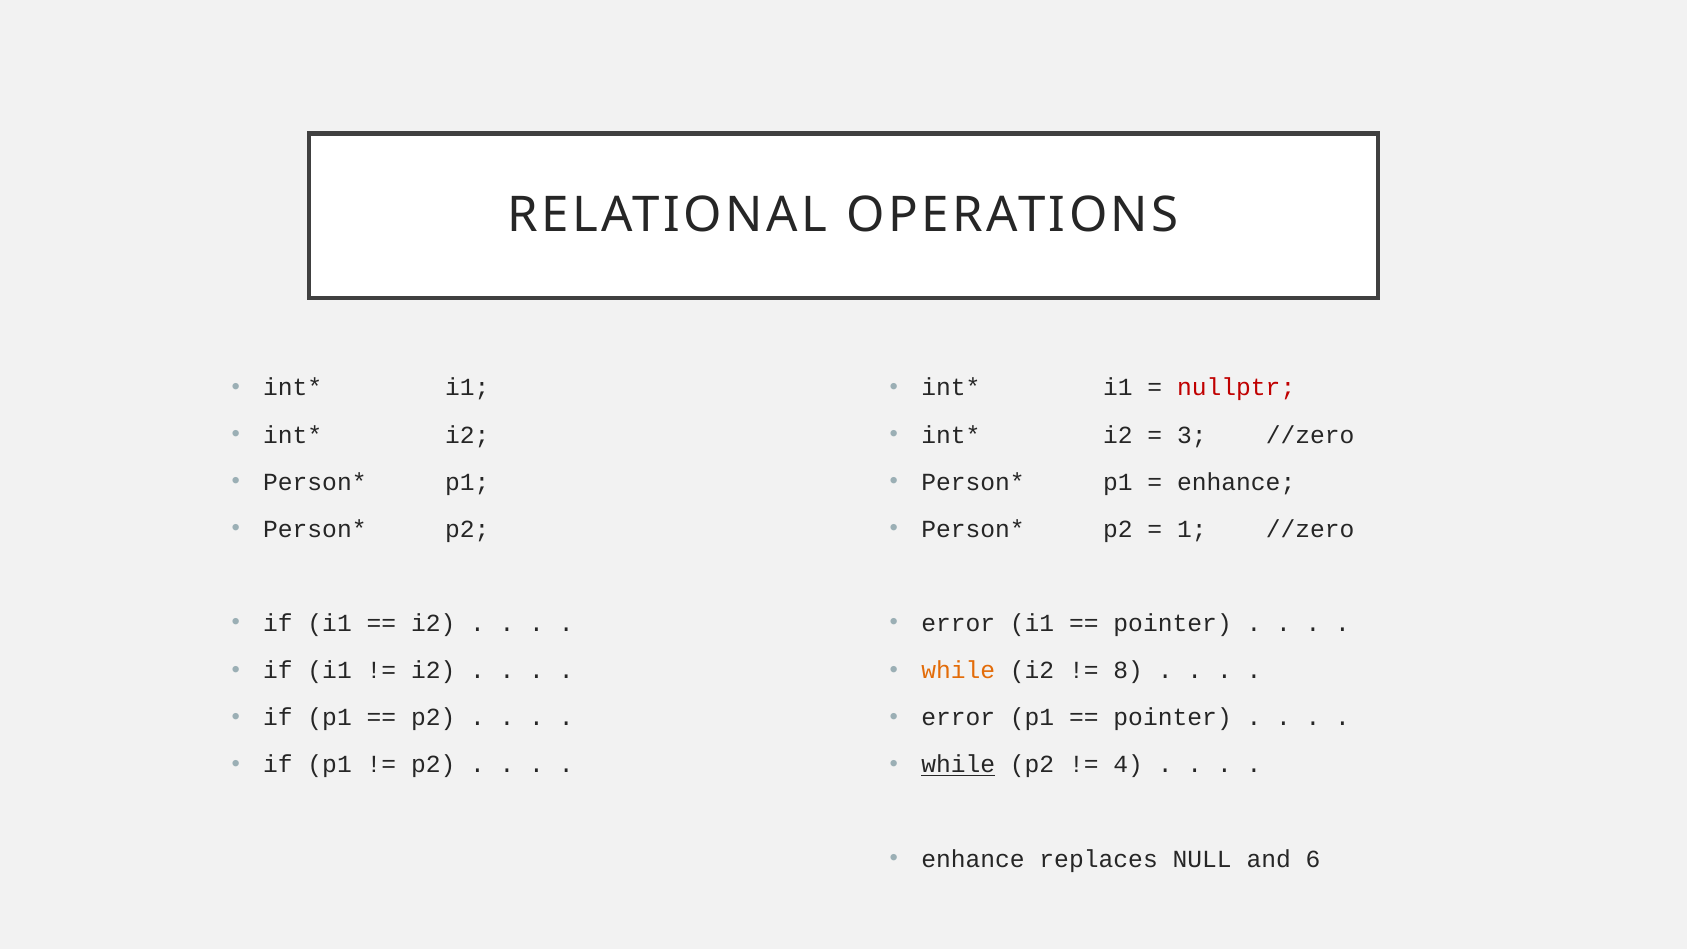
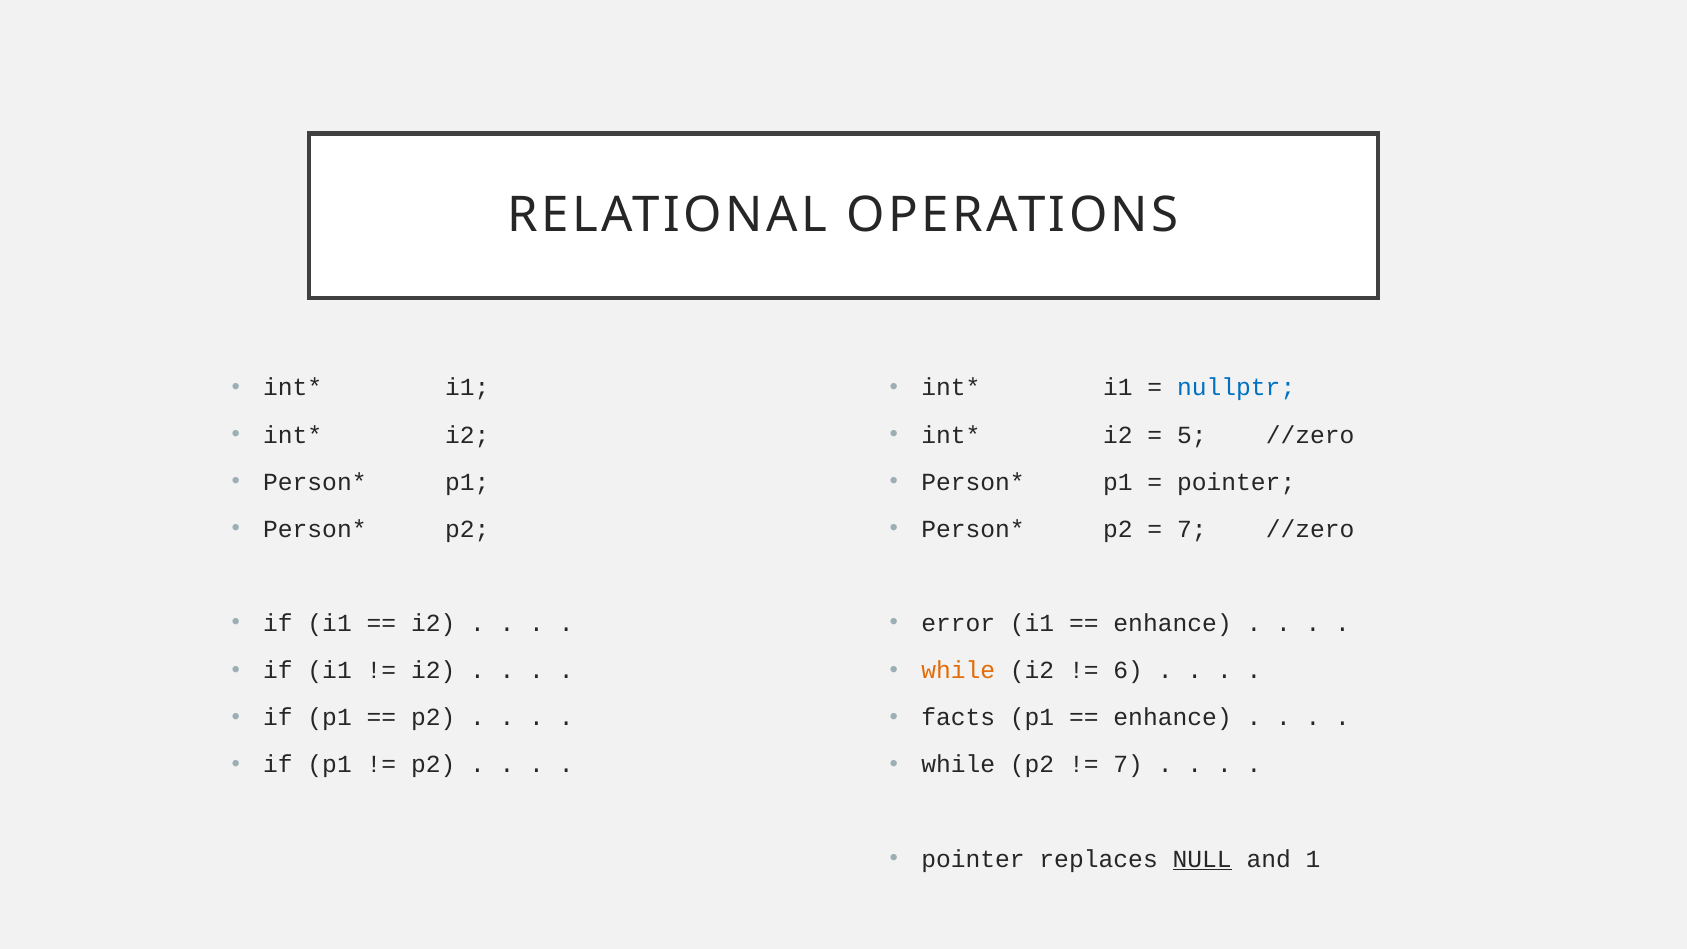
nullptr colour: red -> blue
3: 3 -> 5
enhance at (1236, 482): enhance -> pointer
1 at (1192, 529): 1 -> 7
pointer at (1173, 623): pointer -> enhance
8: 8 -> 6
error at (958, 718): error -> facts
pointer at (1173, 718): pointer -> enhance
while at (958, 765) underline: present -> none
4 at (1128, 765): 4 -> 7
enhance at (973, 859): enhance -> pointer
NULL underline: none -> present
6: 6 -> 1
